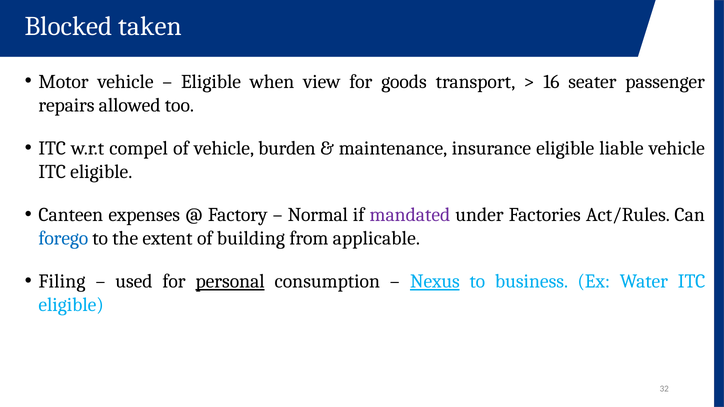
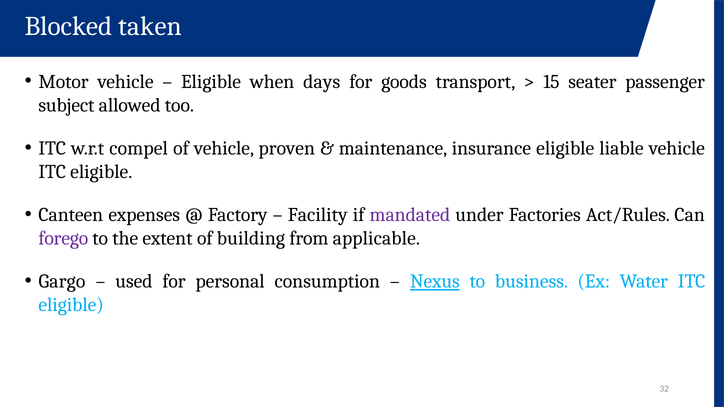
view: view -> days
16: 16 -> 15
repairs: repairs -> subject
burden: burden -> proven
Normal: Normal -> Facility
forego colour: blue -> purple
Filing: Filing -> Gargo
personal underline: present -> none
